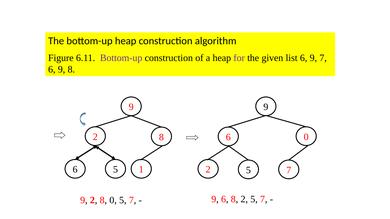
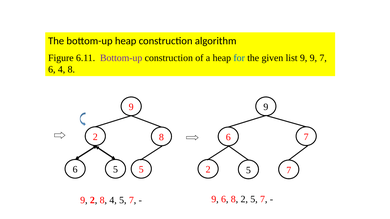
for colour: purple -> blue
list 6: 6 -> 9
9 at (62, 70): 9 -> 4
6 0: 0 -> 7
5 1: 1 -> 5
8 0: 0 -> 4
